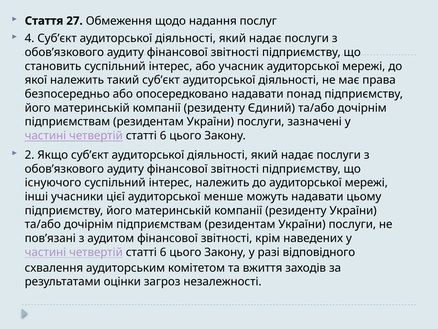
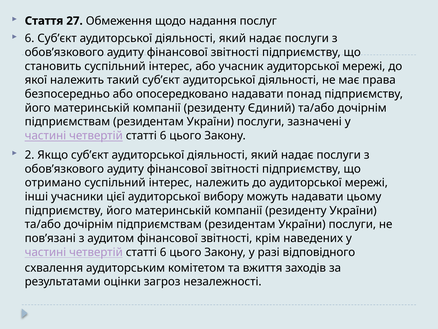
4 at (30, 38): 4 -> 6
існуючого: існуючого -> отримано
менше: менше -> вибору
